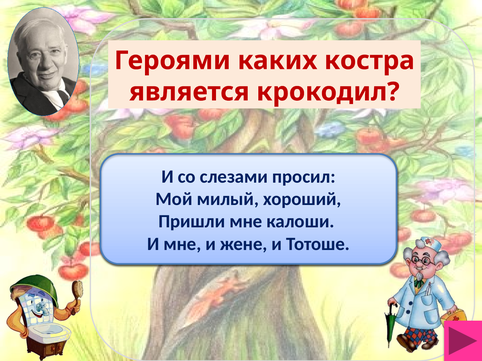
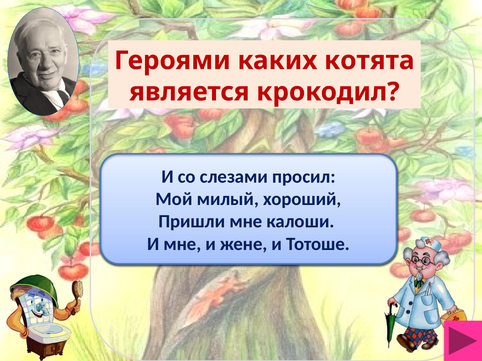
костра: костра -> котята
